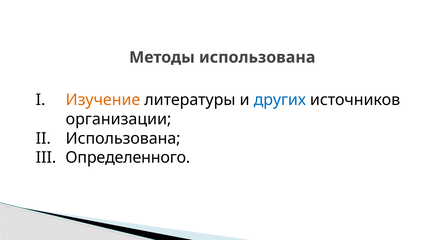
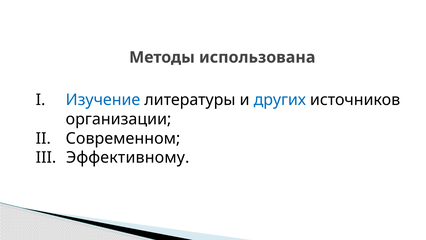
Изучение colour: orange -> blue
Использована at (123, 138): Использована -> Современном
Определенного: Определенного -> Эффективному
